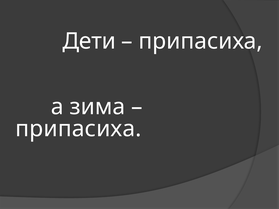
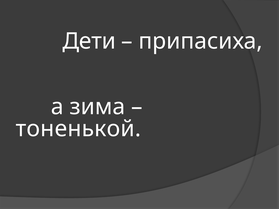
припасиха at (78, 129): припасиха -> тоненькой
